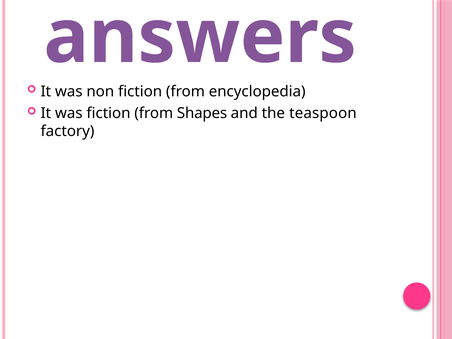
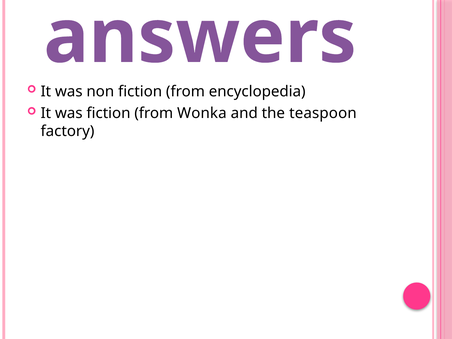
Shapes: Shapes -> Wonka
